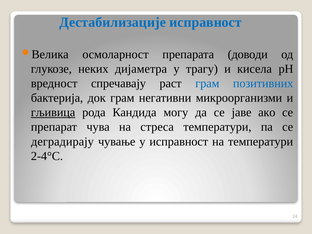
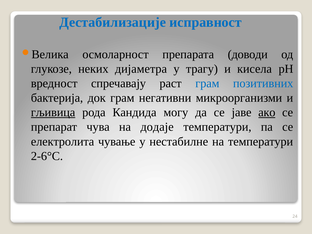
ако underline: none -> present
стреса: стреса -> додаје
деградирају: деградирају -> електролита
у исправност: исправност -> нестабилне
2-4°C: 2-4°C -> 2-6°C
